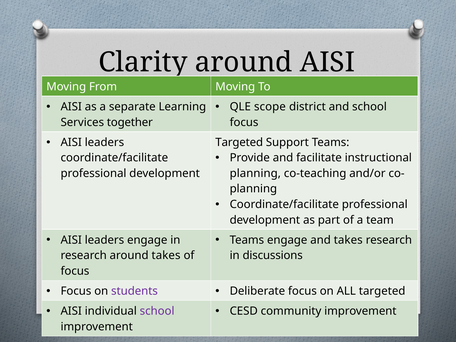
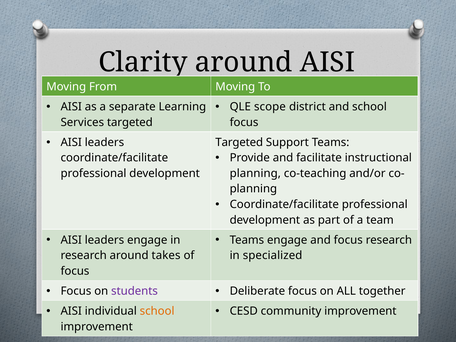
Services together: together -> targeted
and takes: takes -> focus
discussions: discussions -> specialized
ALL targeted: targeted -> together
school at (157, 311) colour: purple -> orange
